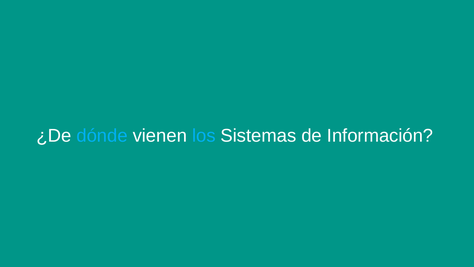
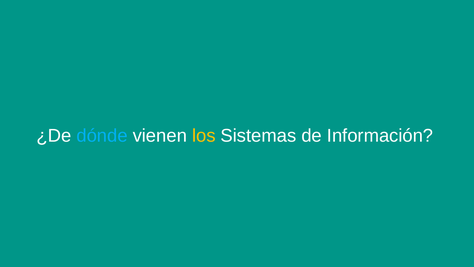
los colour: light blue -> yellow
